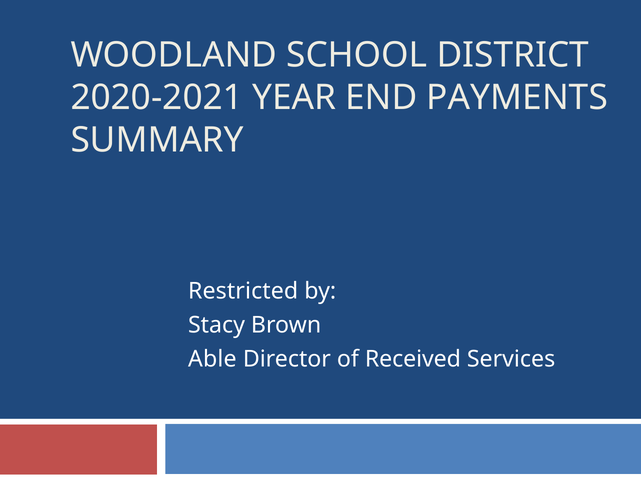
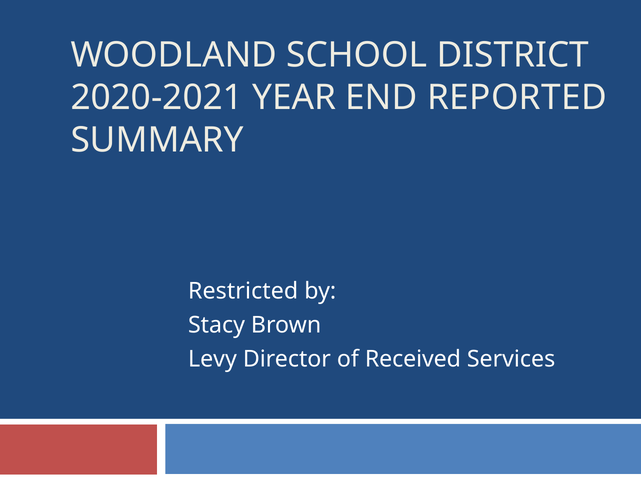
PAYMENTS: PAYMENTS -> REPORTED
Able: Able -> Levy
